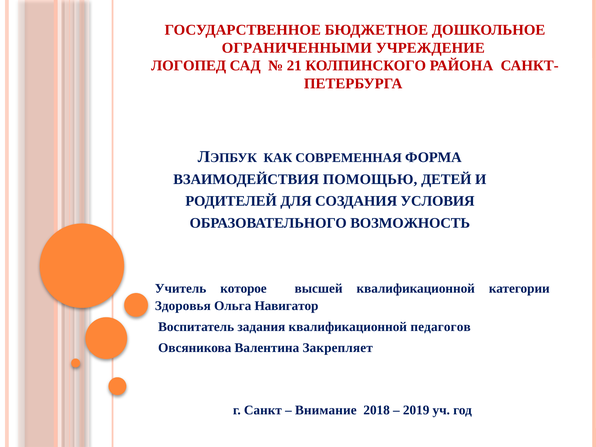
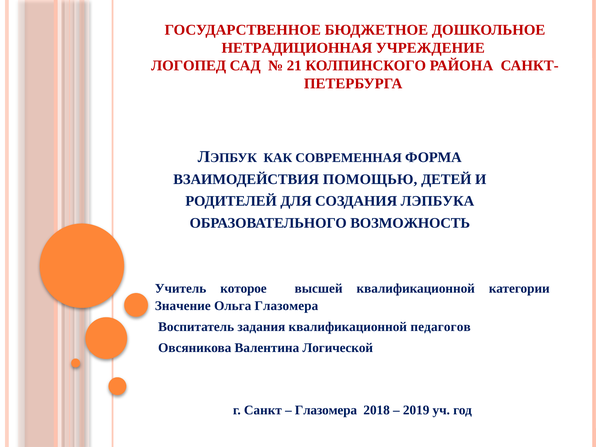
ОГРАНИЧЕННЫМИ: ОГРАНИЧЕННЫМИ -> НЕТРАДИЦИОННАЯ
УСЛОВИЯ: УСЛОВИЯ -> ЛЭПБУКА
Здоровья: Здоровья -> Значение
Ольга Навигатор: Навигатор -> Глазомера
Закрепляет: Закрепляет -> Логической
Внимание at (326, 410): Внимание -> Глазомера
